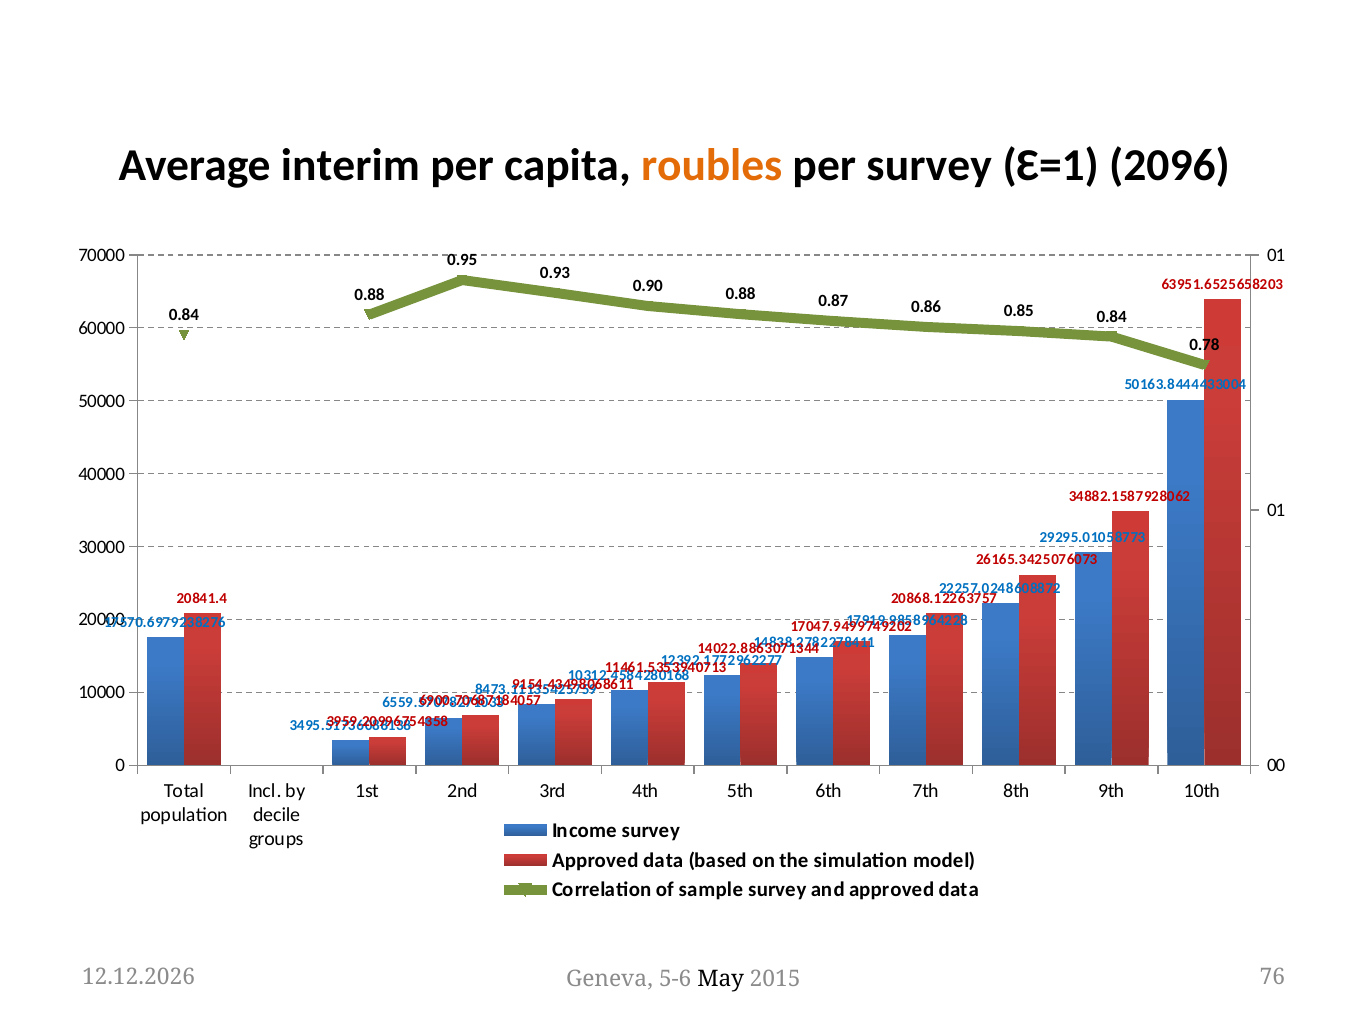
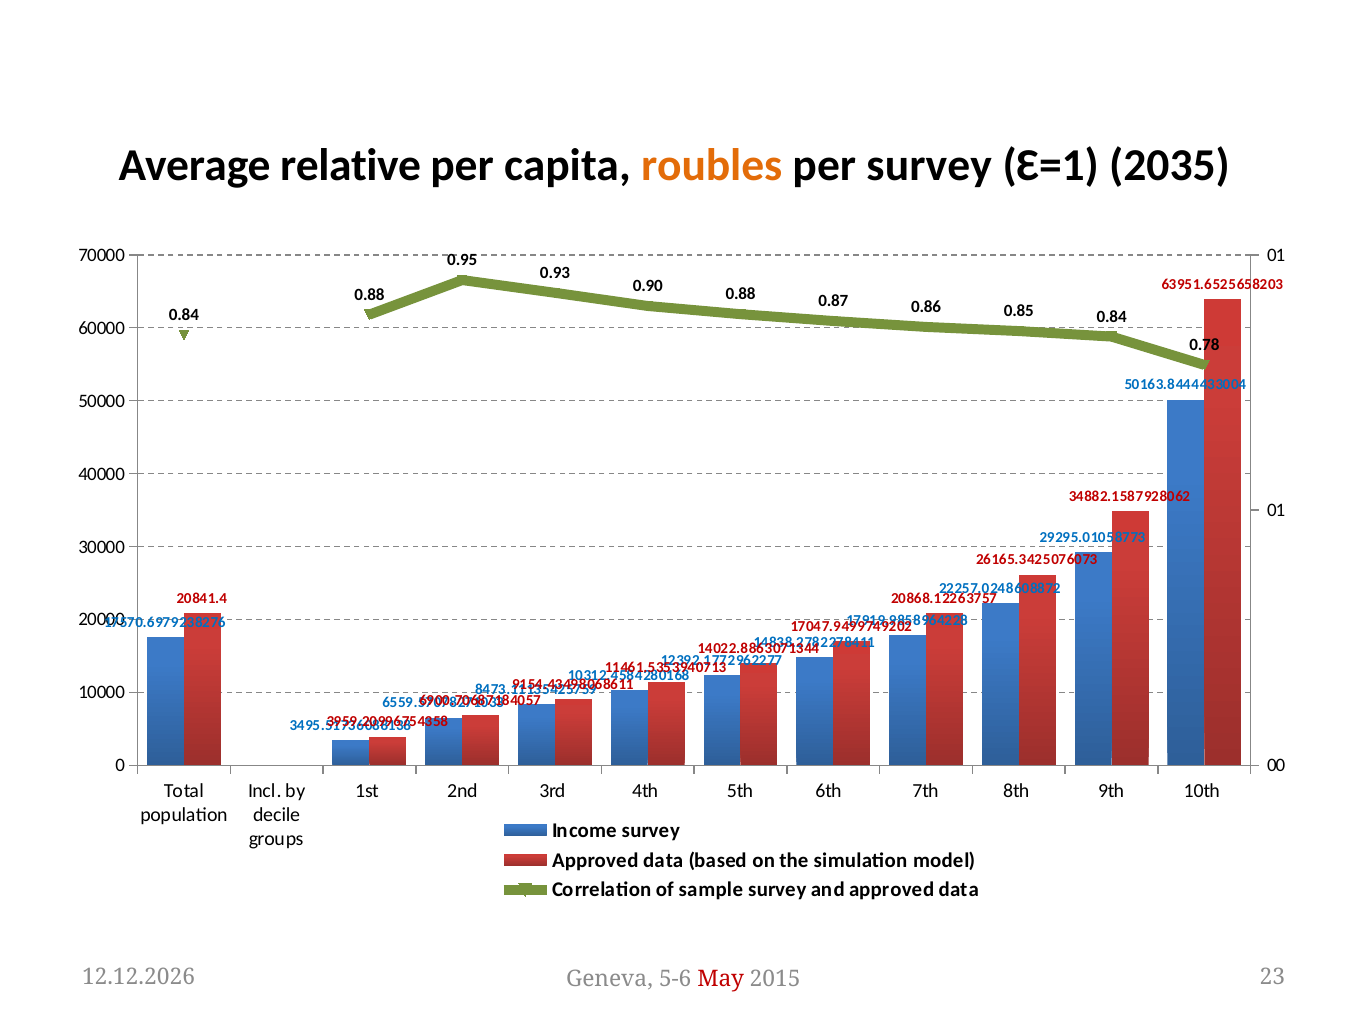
interim: interim -> relative
2096: 2096 -> 2035
May colour: black -> red
76: 76 -> 23
